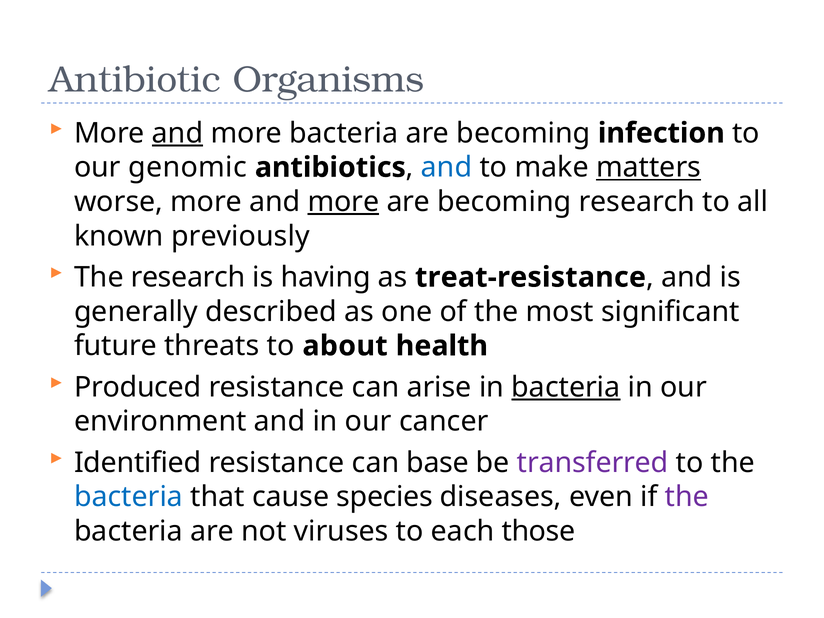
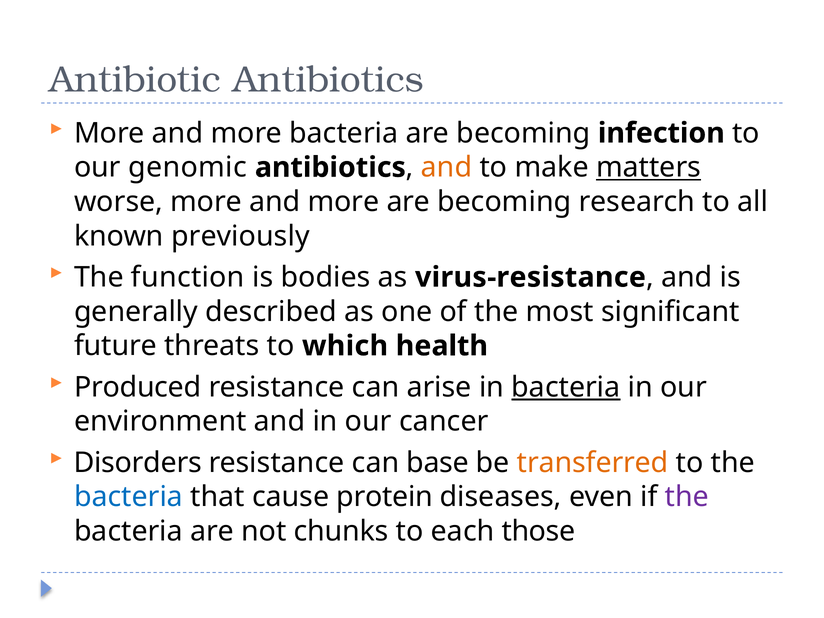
Antibiotic Organisms: Organisms -> Antibiotics
and at (178, 133) underline: present -> none
and at (447, 167) colour: blue -> orange
more at (343, 202) underline: present -> none
The research: research -> function
having: having -> bodies
treat-resistance: treat-resistance -> virus-resistance
about: about -> which
Identified: Identified -> Disorders
transferred colour: purple -> orange
species: species -> protein
viruses: viruses -> chunks
